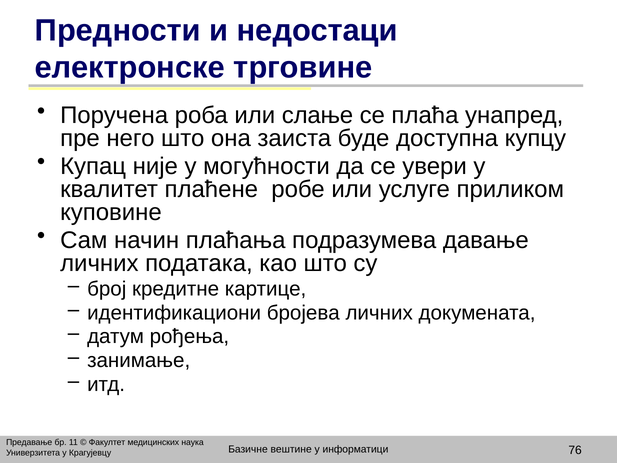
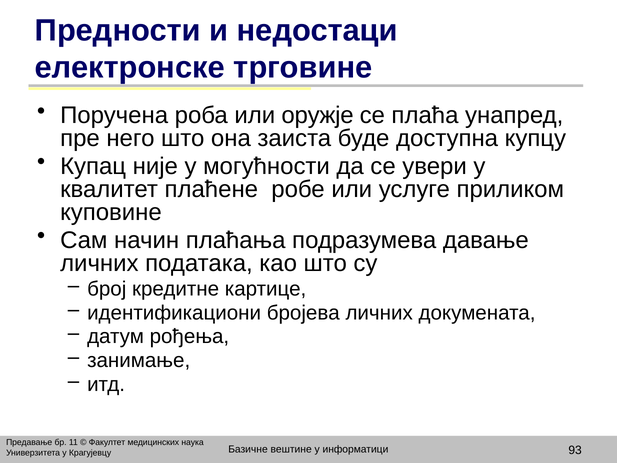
слање: слање -> оружје
76: 76 -> 93
